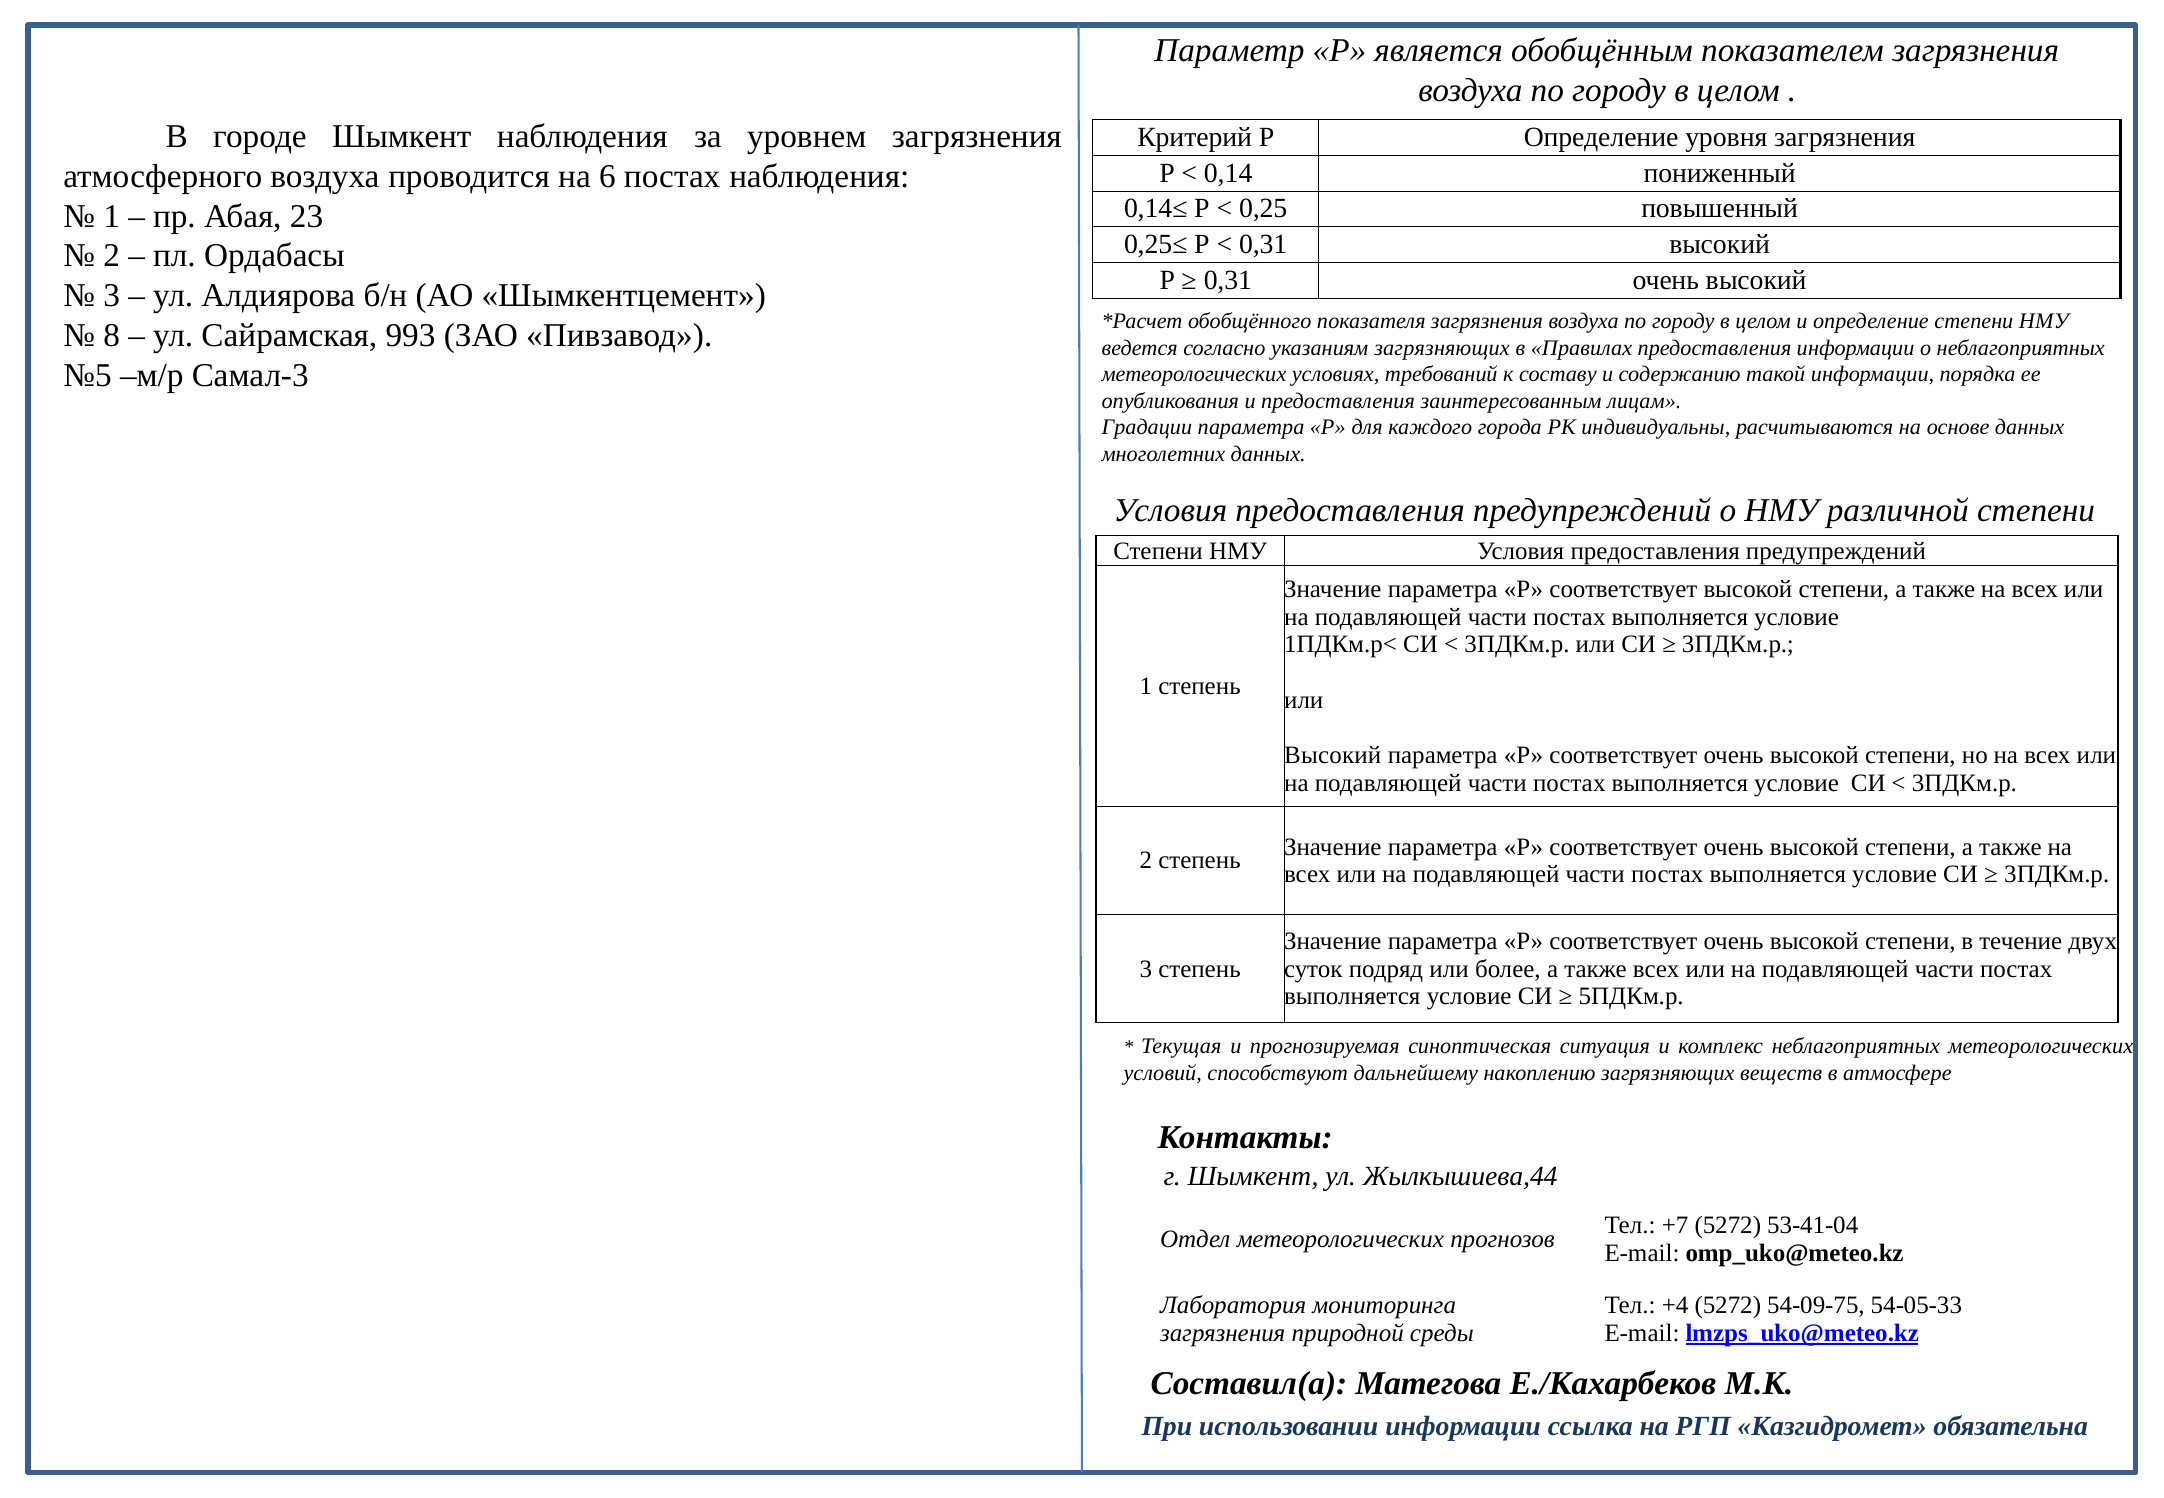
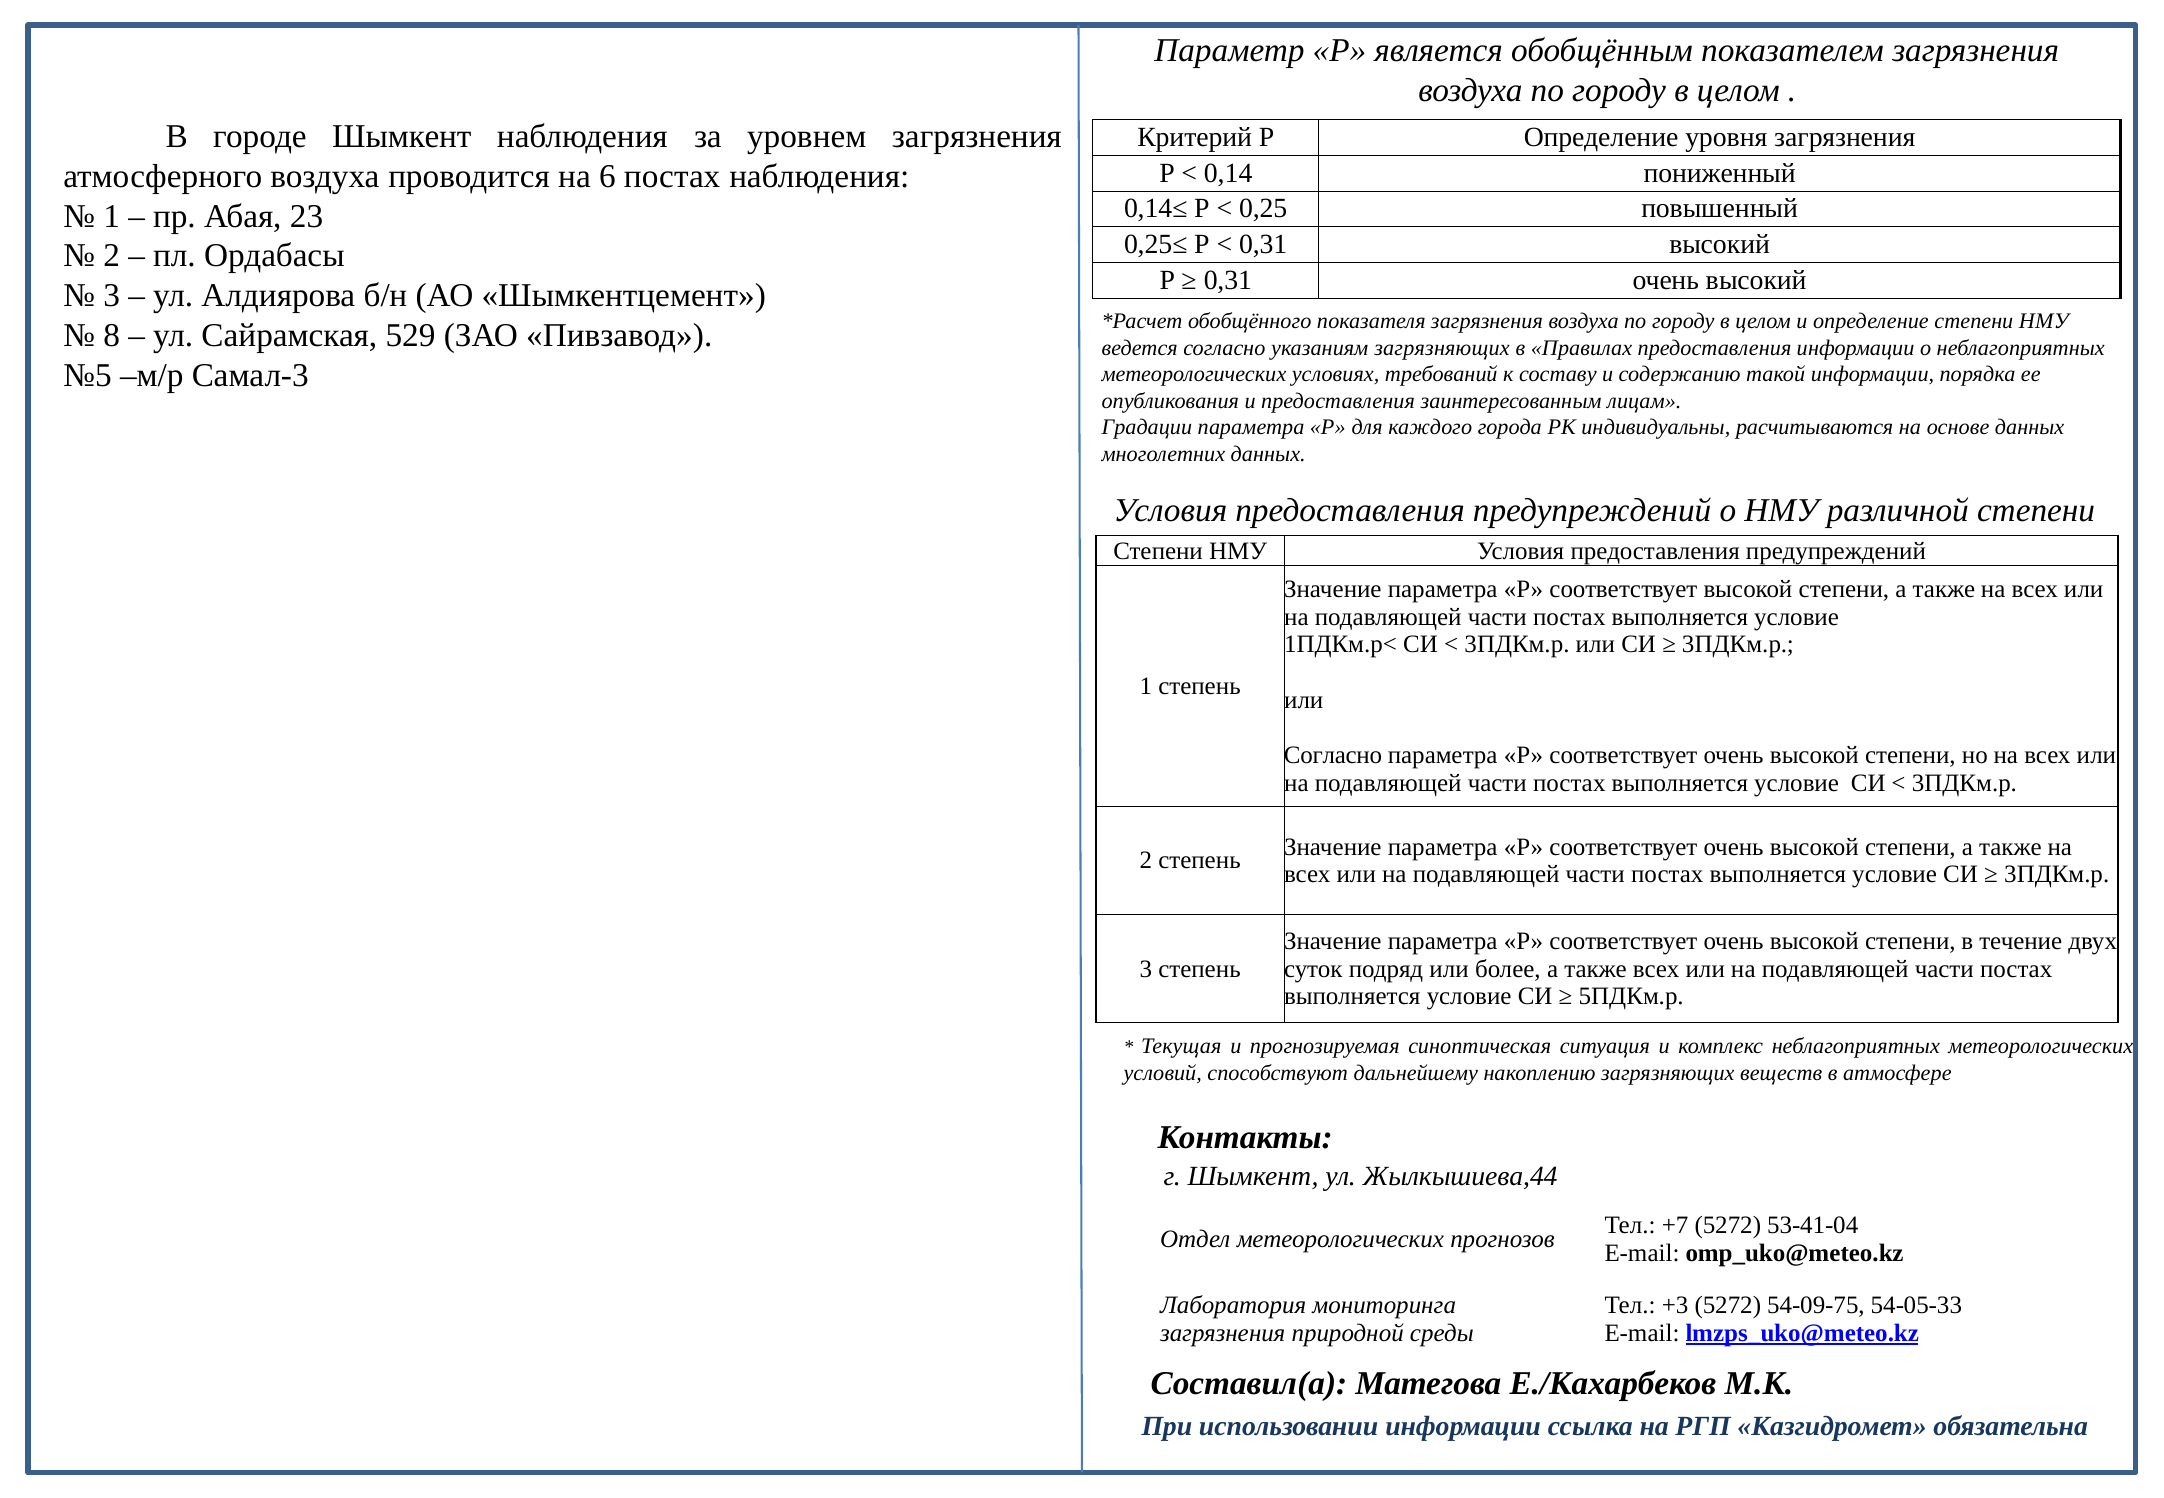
993: 993 -> 529
Высокий at (1333, 756): Высокий -> Согласно
+4: +4 -> +3
